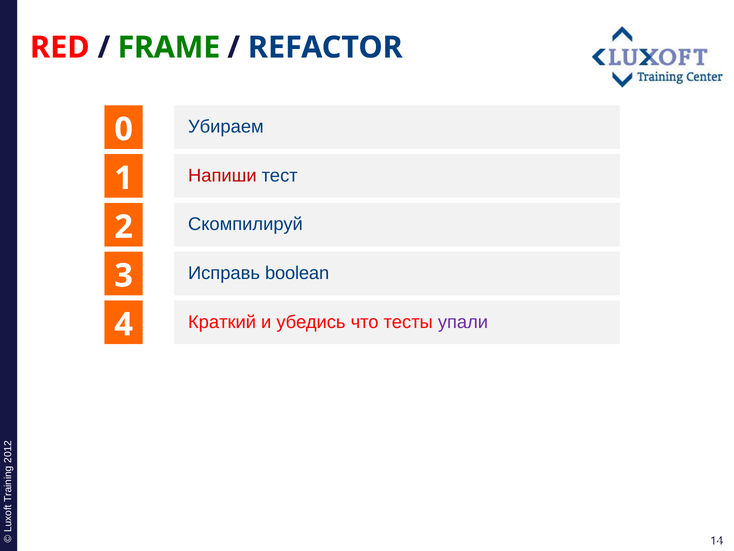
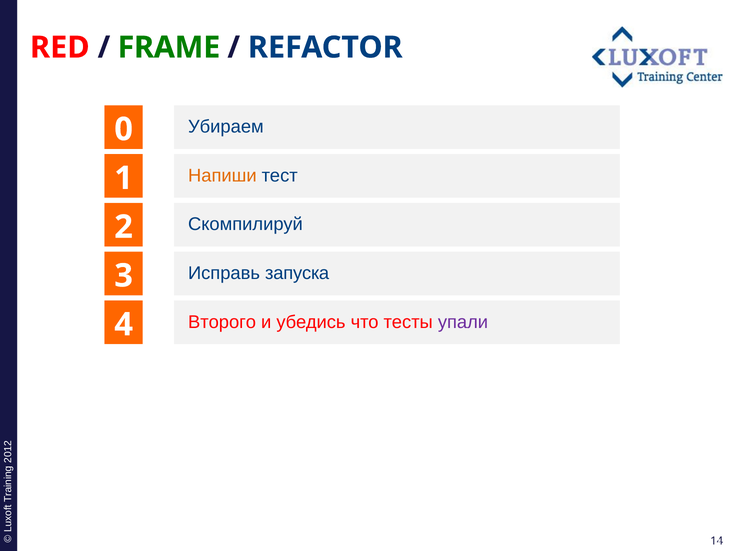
Напиши colour: red -> orange
boolean: boolean -> запуска
Краткий: Краткий -> Второго
